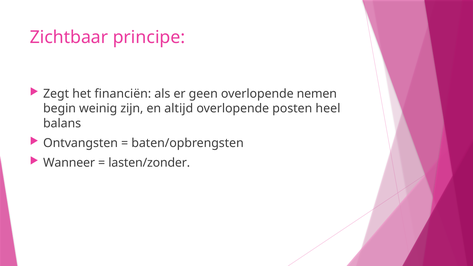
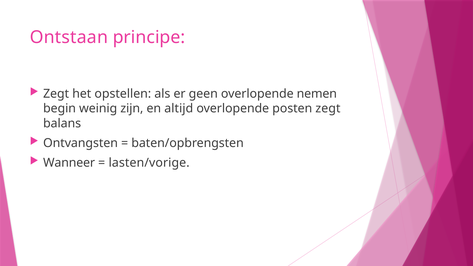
Zichtbaar: Zichtbaar -> Ontstaan
financiën: financiën -> opstellen
posten heel: heel -> zegt
lasten/zonder: lasten/zonder -> lasten/vorige
